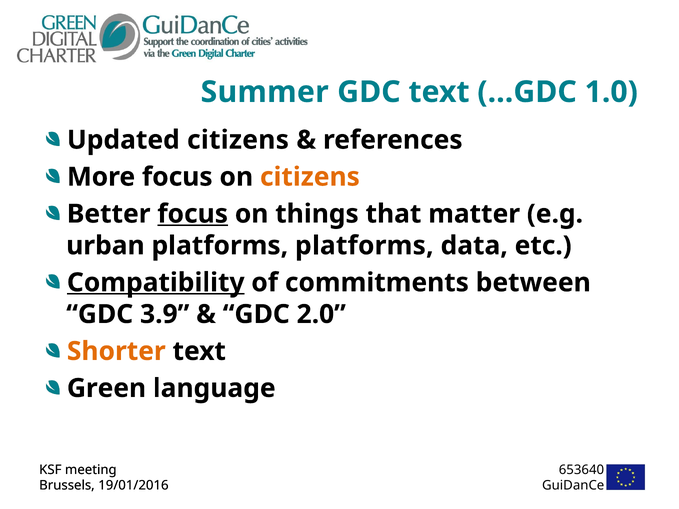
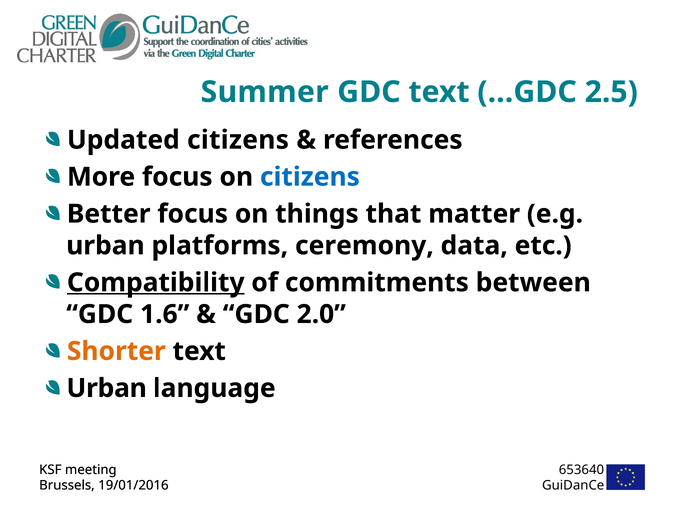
1.0: 1.0 -> 2.5
citizens at (310, 177) colour: orange -> blue
focus at (193, 214) underline: present -> none
platforms platforms: platforms -> ceremony
3.9: 3.9 -> 1.6
Green at (106, 388): Green -> Urban
